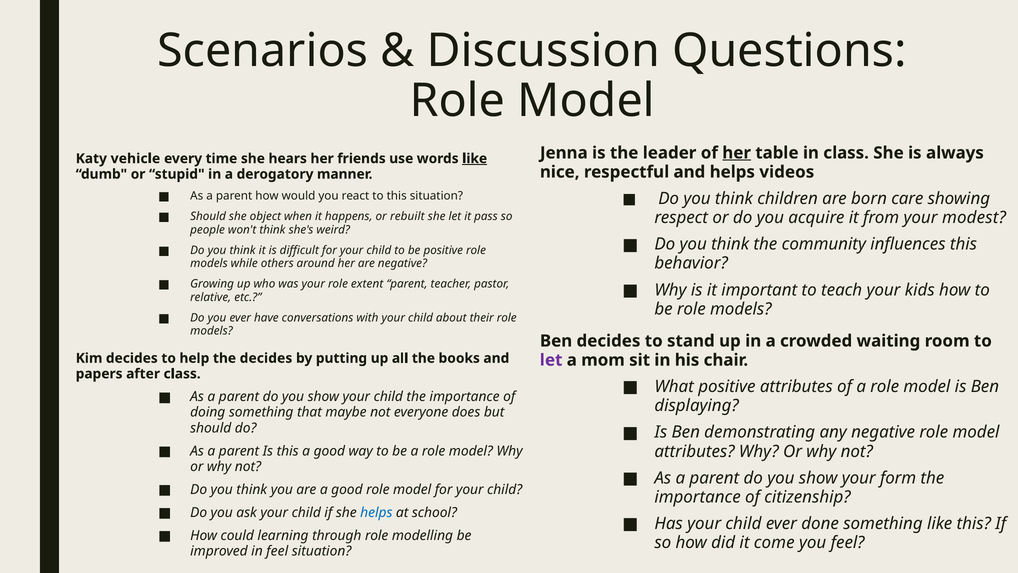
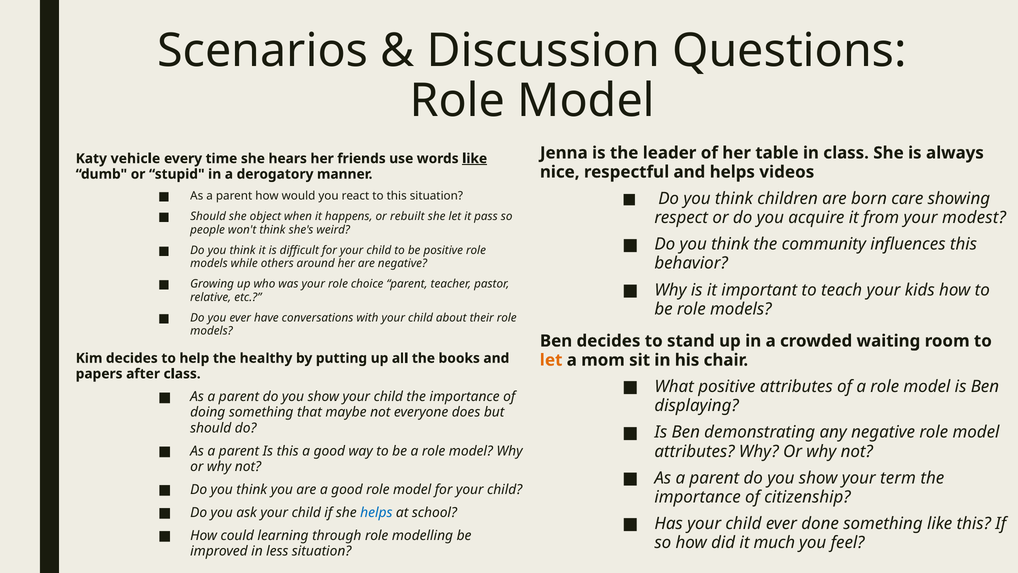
her at (737, 153) underline: present -> none
extent: extent -> choice
the decides: decides -> healthy
let at (551, 360) colour: purple -> orange
form: form -> term
come: come -> much
in feel: feel -> less
